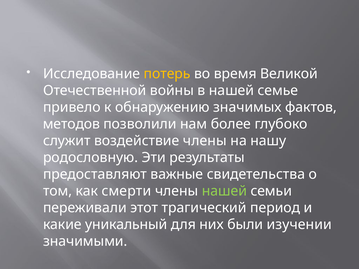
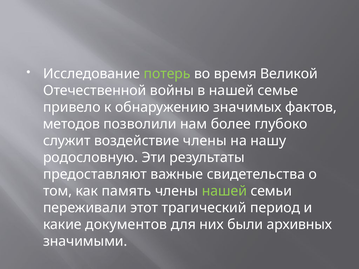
потерь colour: yellow -> light green
смерти: смерти -> память
уникальный: уникальный -> документов
изучении: изучении -> архивных
